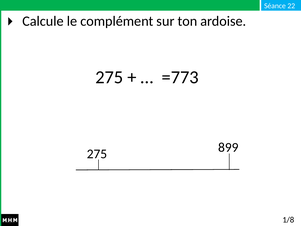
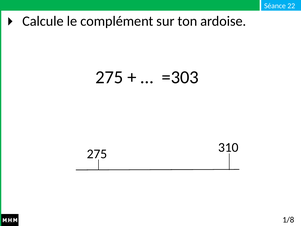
=773: =773 -> =303
899: 899 -> 310
